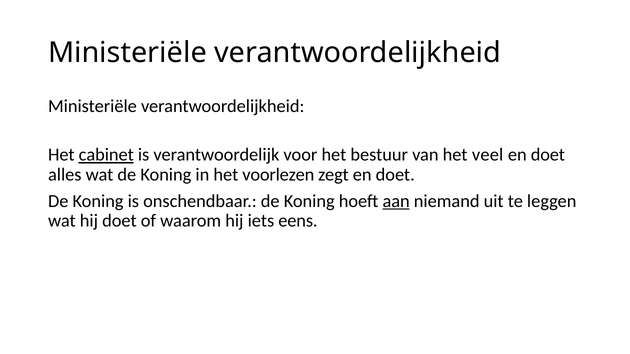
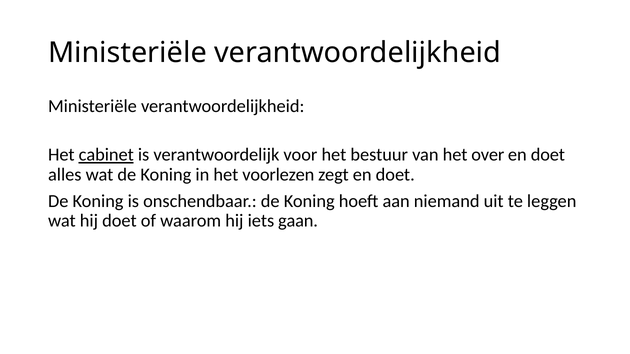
veel: veel -> over
aan underline: present -> none
eens: eens -> gaan
